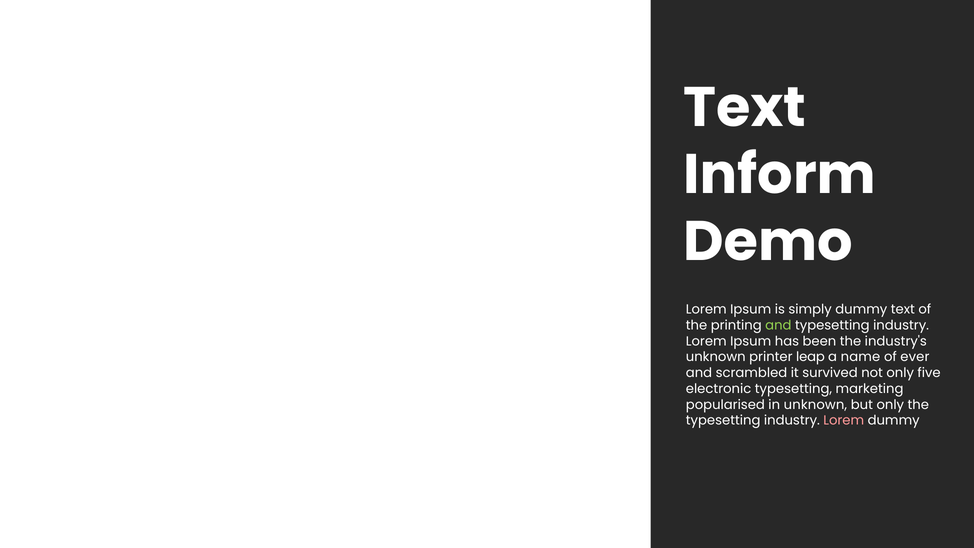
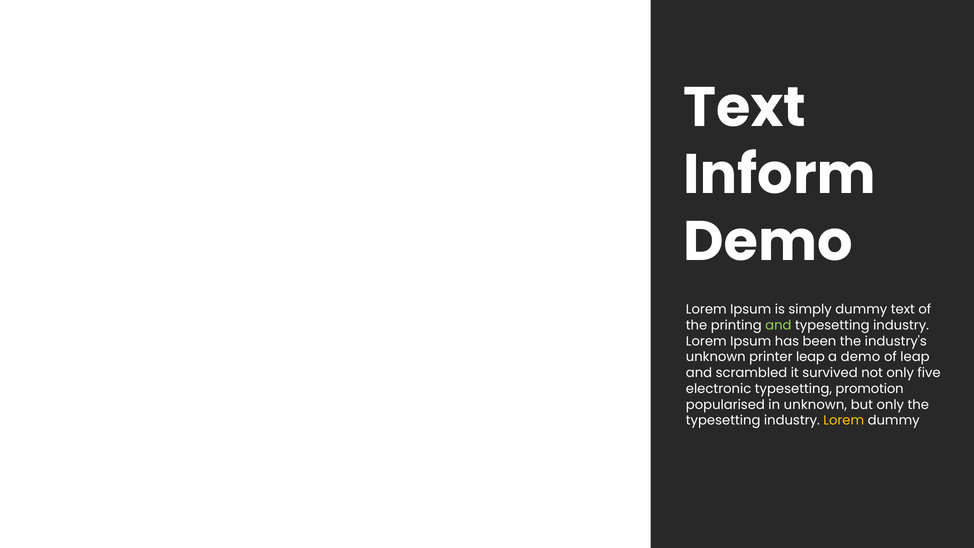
a name: name -> demo
of ever: ever -> leap
marketing: marketing -> promotion
Lorem at (844, 420) colour: pink -> yellow
